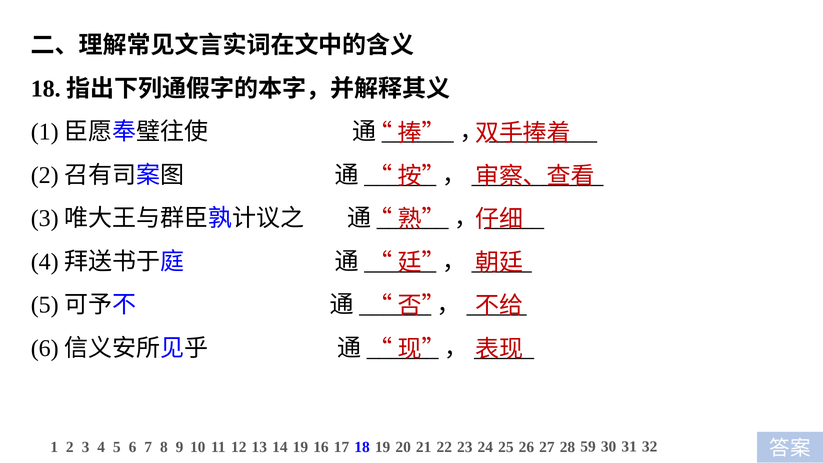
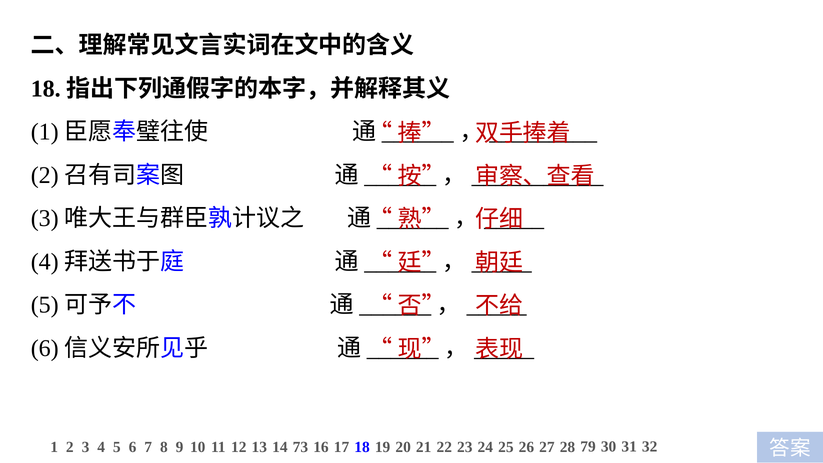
14 19: 19 -> 73
59: 59 -> 79
